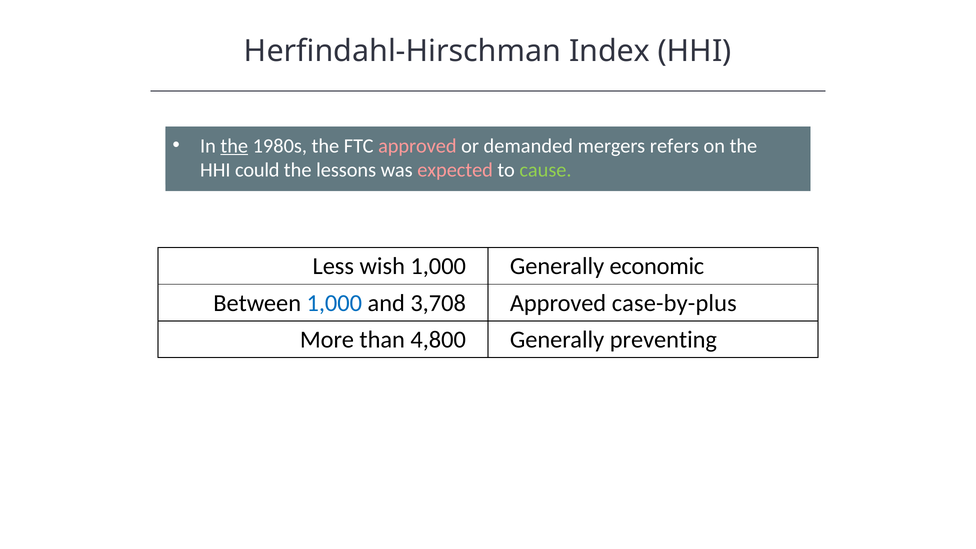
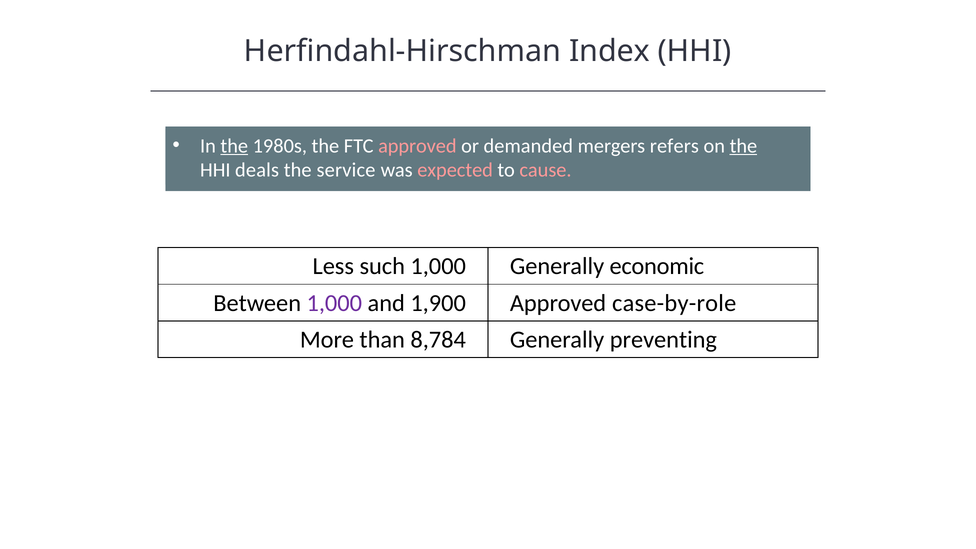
the at (743, 146) underline: none -> present
could: could -> deals
lessons: lessons -> service
cause colour: light green -> pink
wish: wish -> such
1,000 at (334, 303) colour: blue -> purple
3,708: 3,708 -> 1,900
case-by-plus: case-by-plus -> case-by-role
4,800: 4,800 -> 8,784
